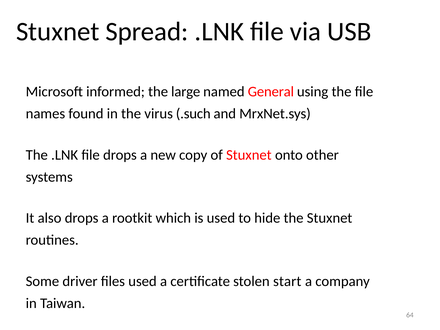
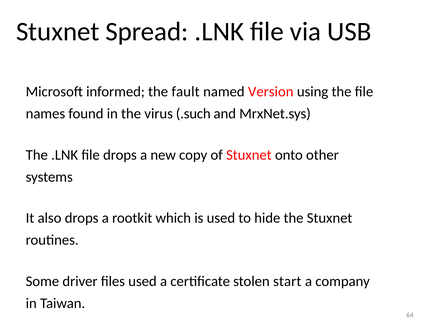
large: large -> fault
General: General -> Version
